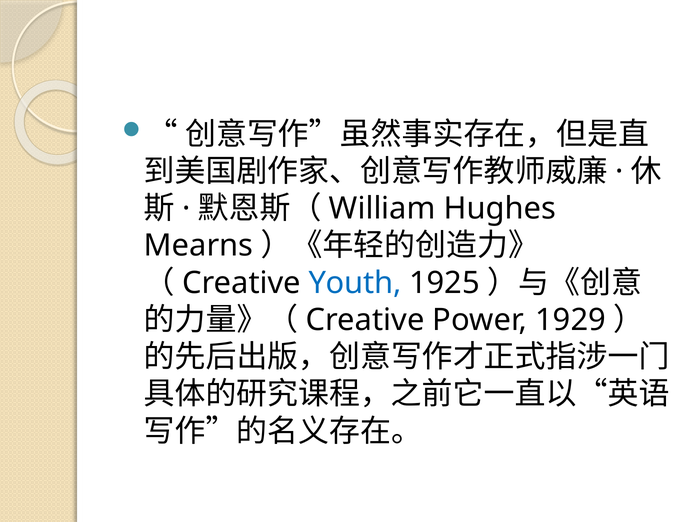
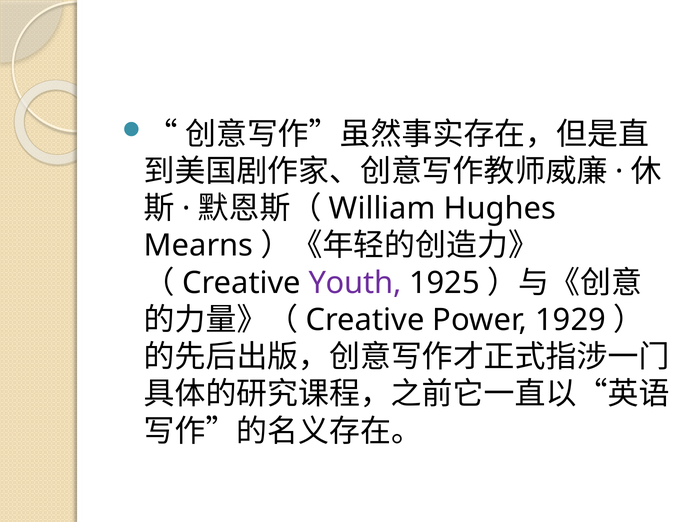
Youth colour: blue -> purple
